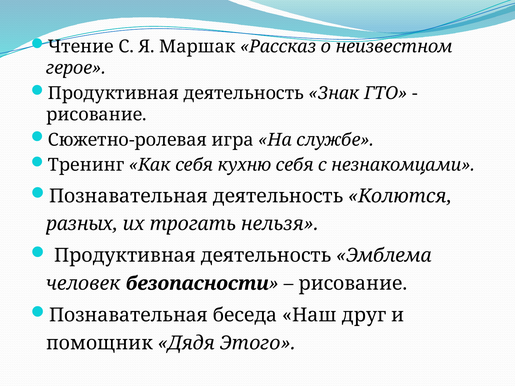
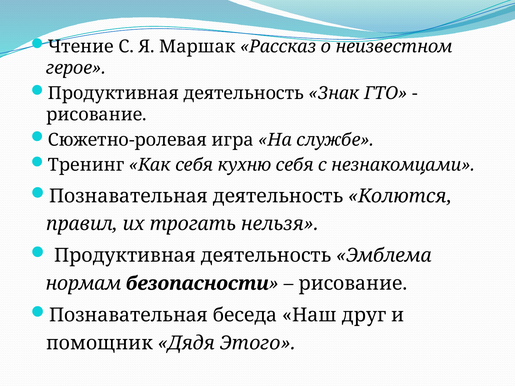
разных: разных -> правил
человек: человек -> нормам
